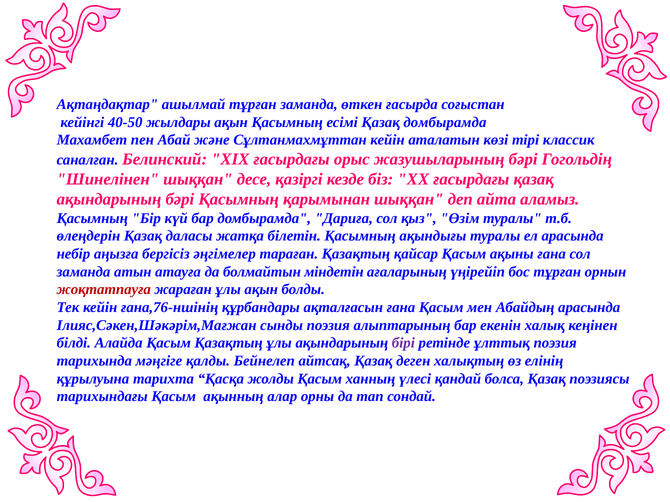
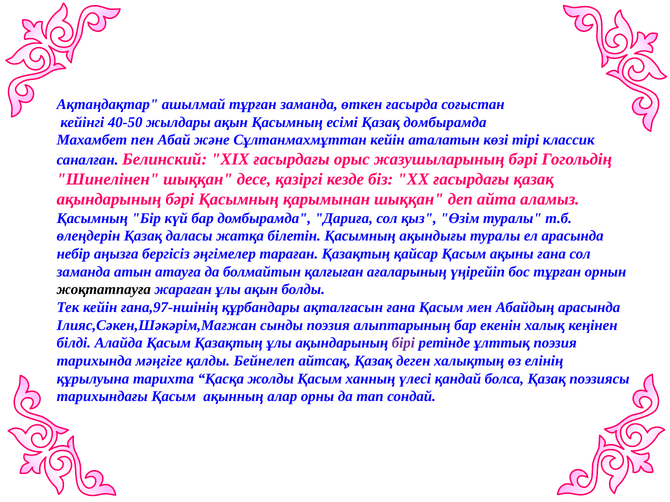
міндетін: міндетін -> қалғыған
жоқтатпауға colour: red -> black
ғана,76-ншінің: ғана,76-ншінің -> ғана,97-ншінің
